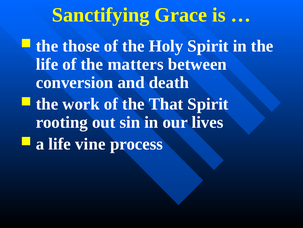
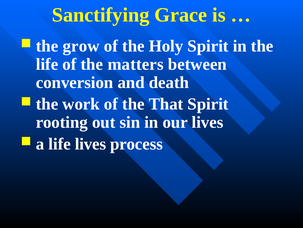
those: those -> grow
life vine: vine -> lives
